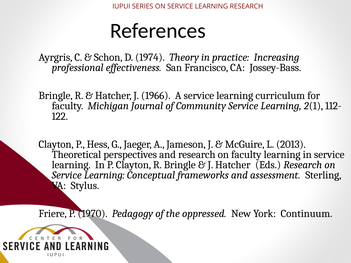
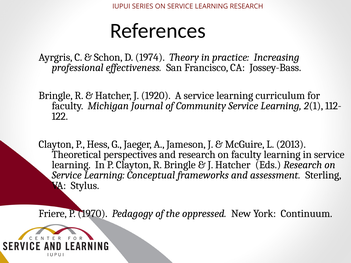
1966: 1966 -> 1920
